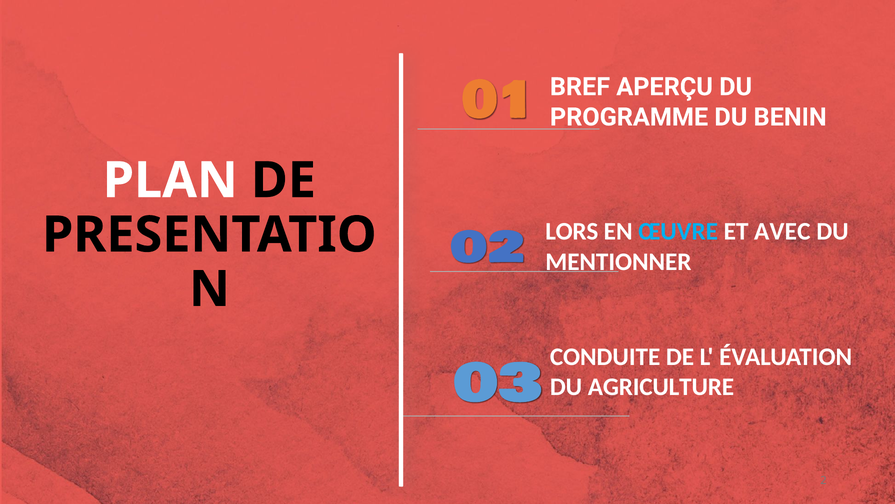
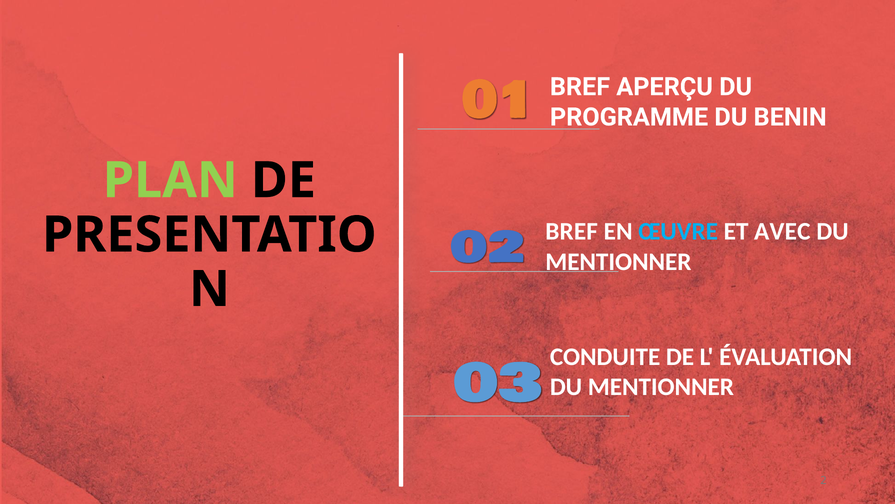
PLAN colour: white -> light green
LORS at (572, 231): LORS -> BREF
AGRICULTURE at (661, 387): AGRICULTURE -> MENTIONNER
